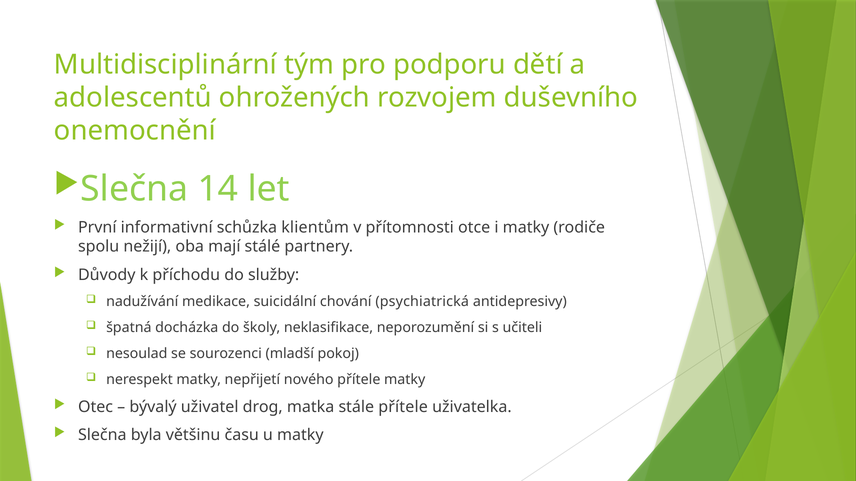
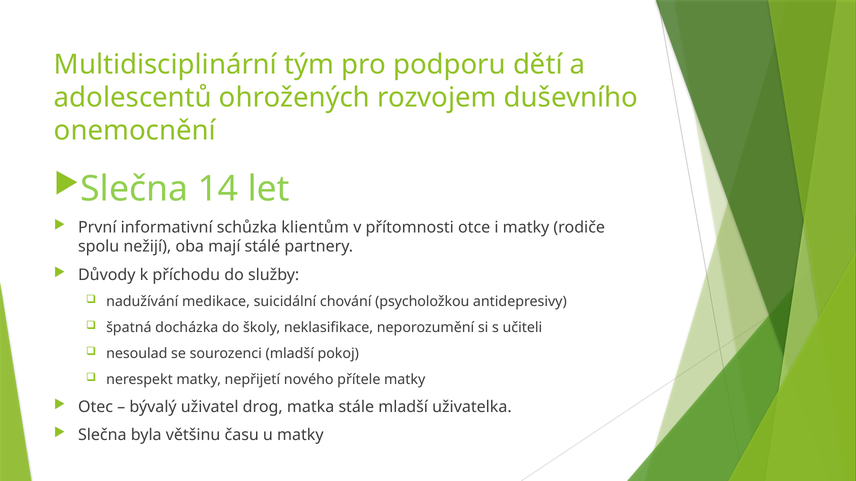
psychiatrická: psychiatrická -> psycholožkou
stále přítele: přítele -> mladší
